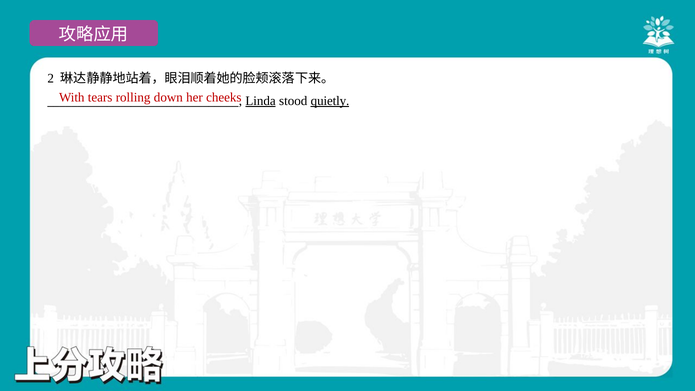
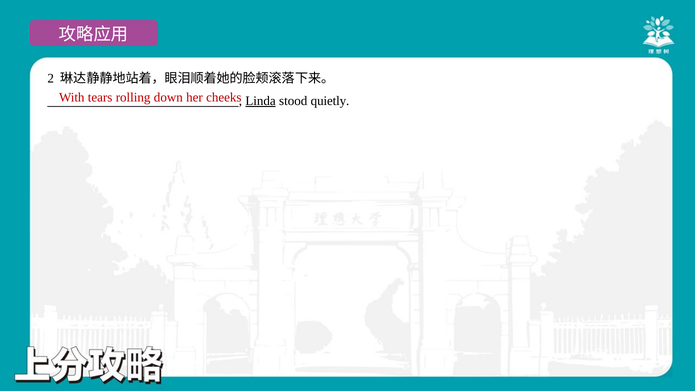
quietly underline: present -> none
